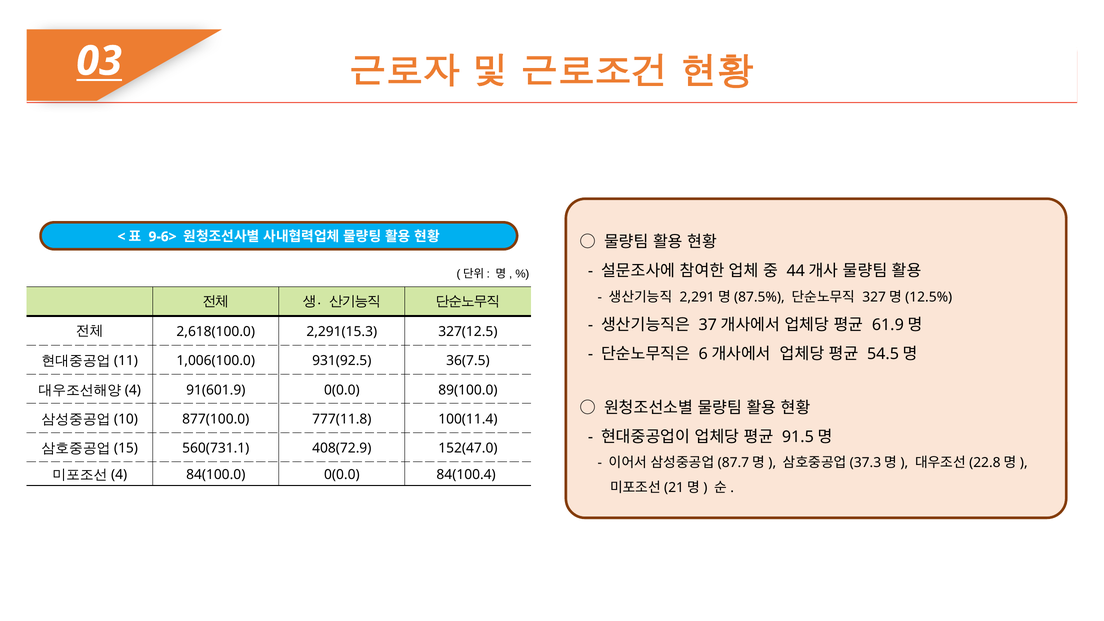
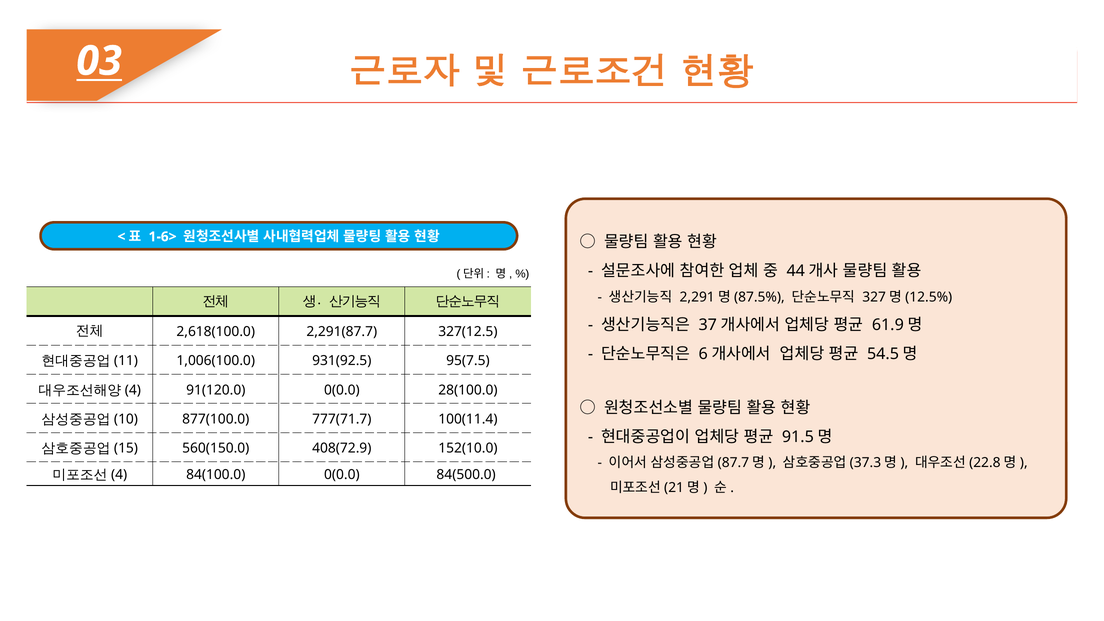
9-6>: 9-6> -> 1-6>
2,291(15.3: 2,291(15.3 -> 2,291(87.7
36(7.5: 36(7.5 -> 95(7.5
91(601.9: 91(601.9 -> 91(120.0
89(100.0: 89(100.0 -> 28(100.0
777(11.8: 777(11.8 -> 777(71.7
560(731.1: 560(731.1 -> 560(150.0
152(47.0: 152(47.0 -> 152(10.0
84(100.4: 84(100.4 -> 84(500.0
